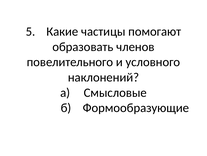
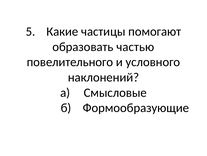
членов: членов -> частью
